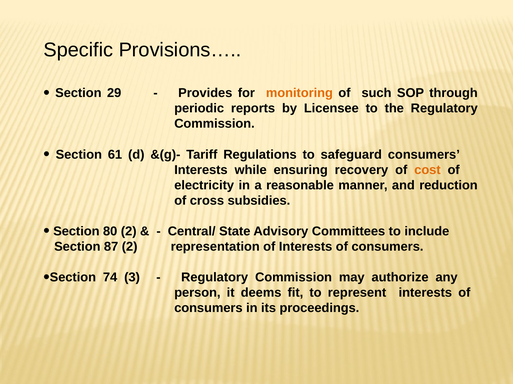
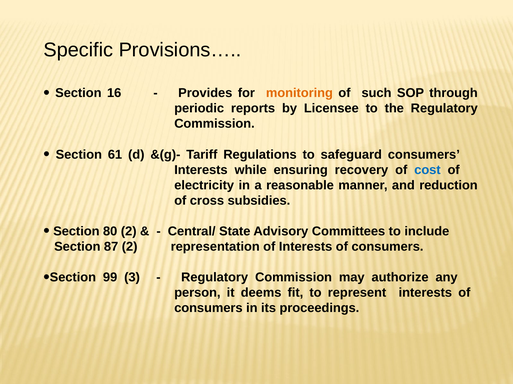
29: 29 -> 16
cost colour: orange -> blue
74: 74 -> 99
